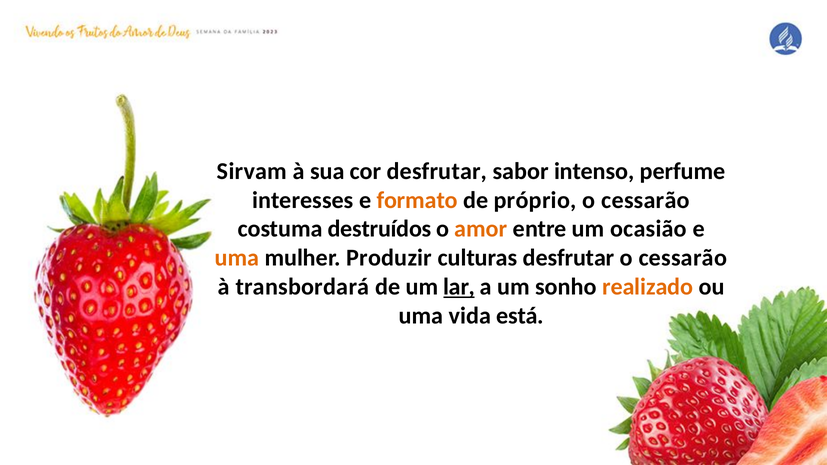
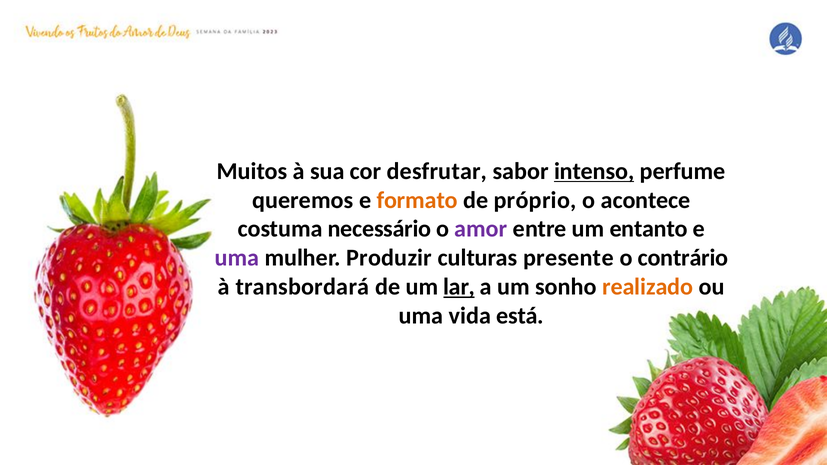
Sirvam: Sirvam -> Muitos
intenso underline: none -> present
interesses: interesses -> queremos
cessarão at (646, 200): cessarão -> acontece
destruídos: destruídos -> necessário
amor colour: orange -> purple
ocasião: ocasião -> entanto
uma at (237, 258) colour: orange -> purple
culturas desfrutar: desfrutar -> presente
cessarão at (683, 258): cessarão -> contrário
